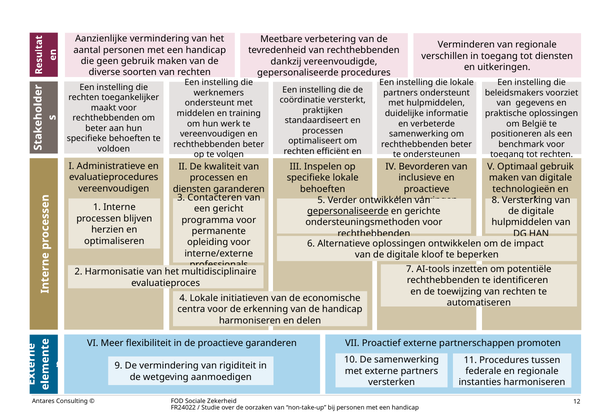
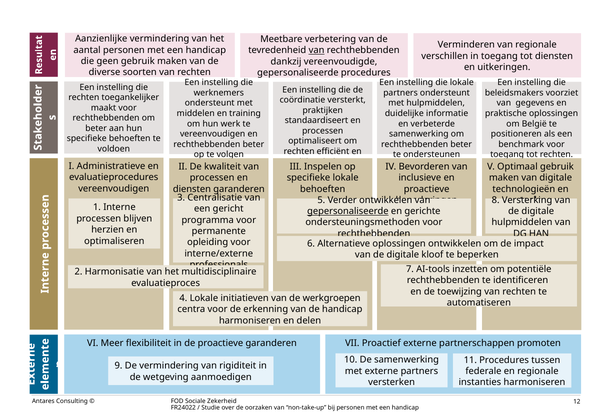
van at (317, 50) underline: none -> present
Contacteren: Contacteren -> Centralisatie
economische: economische -> werkgroepen
